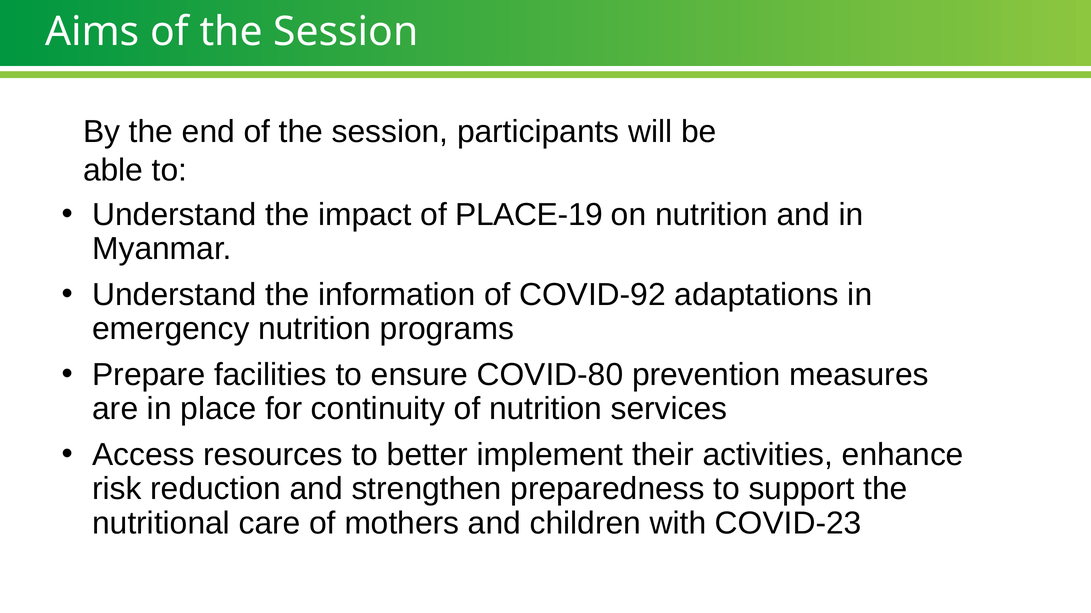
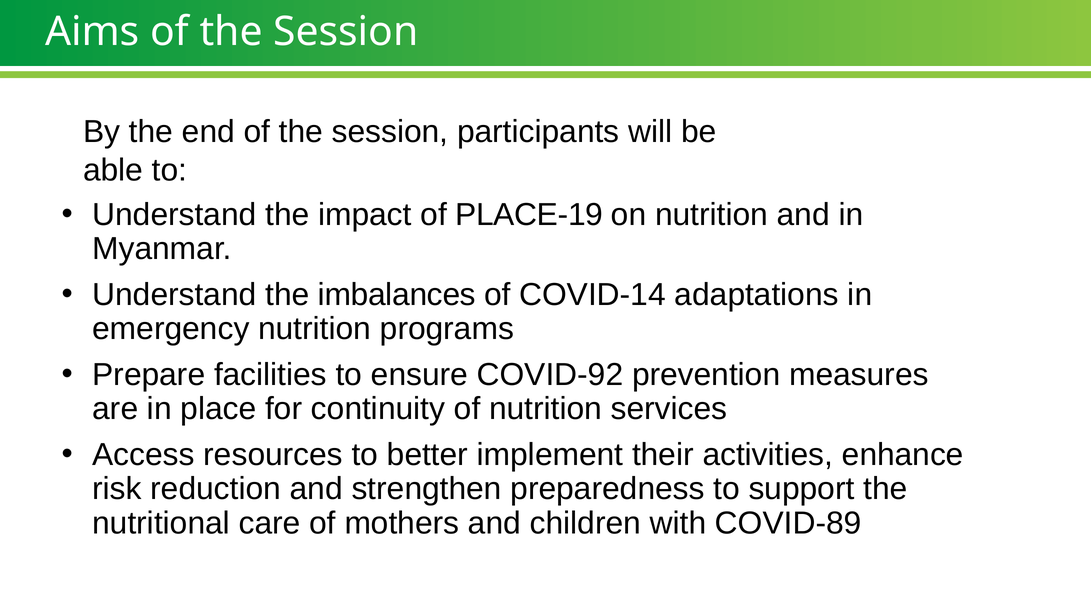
information: information -> imbalances
COVID-92: COVID-92 -> COVID-14
COVID-80: COVID-80 -> COVID-92
COVID-23: COVID-23 -> COVID-89
